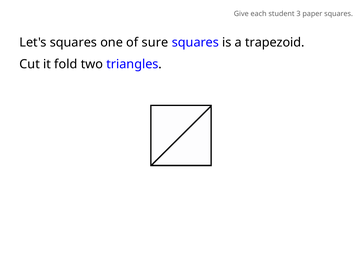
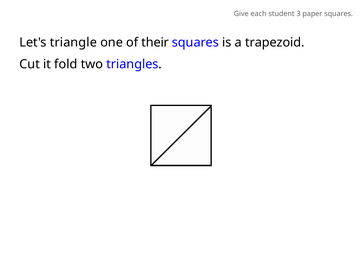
Let's squares: squares -> triangle
sure: sure -> their
